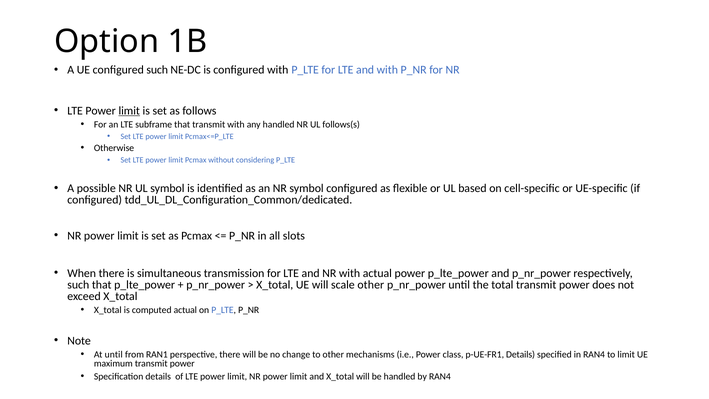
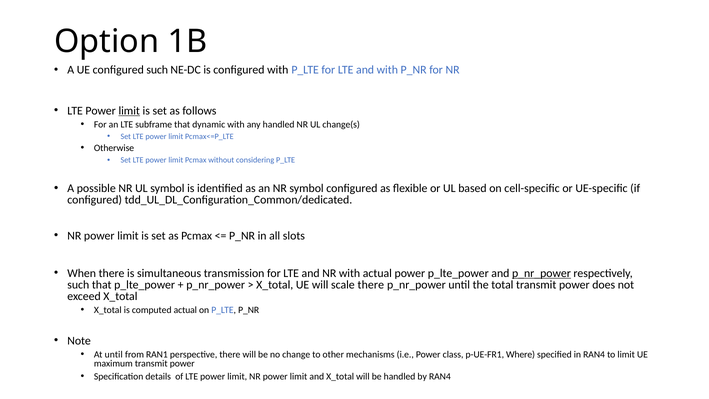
that transmit: transmit -> dynamic
follows(s: follows(s -> change(s
p_nr_power at (541, 273) underline: none -> present
scale other: other -> there
p-UE-FR1 Details: Details -> Where
